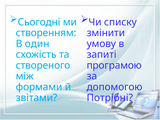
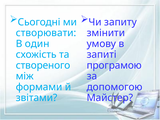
списку: списку -> запиту
створенням: створенням -> створювати
Потрібні: Потрібні -> Майстер
